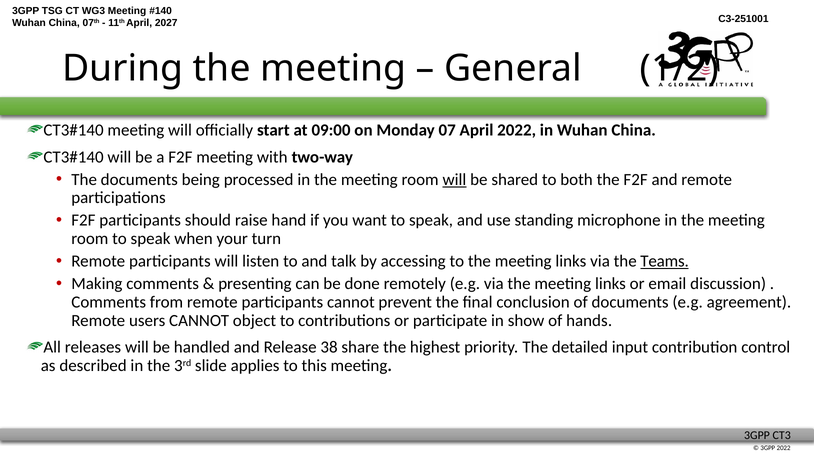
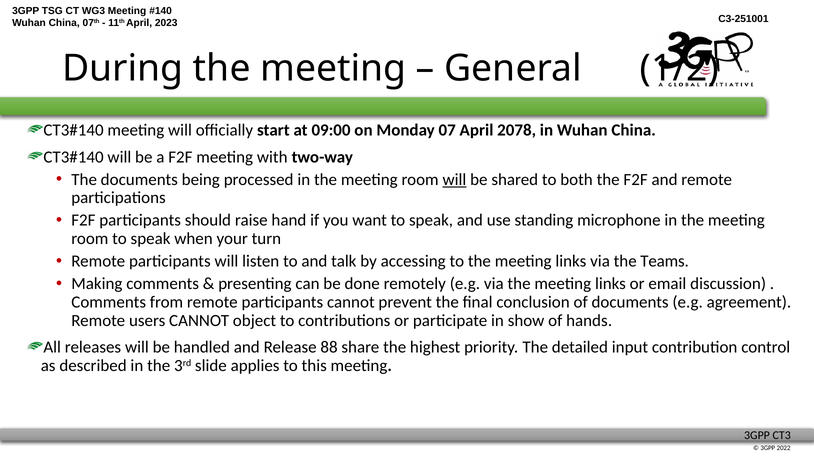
2027: 2027 -> 2023
April 2022: 2022 -> 2078
Teams underline: present -> none
38: 38 -> 88
